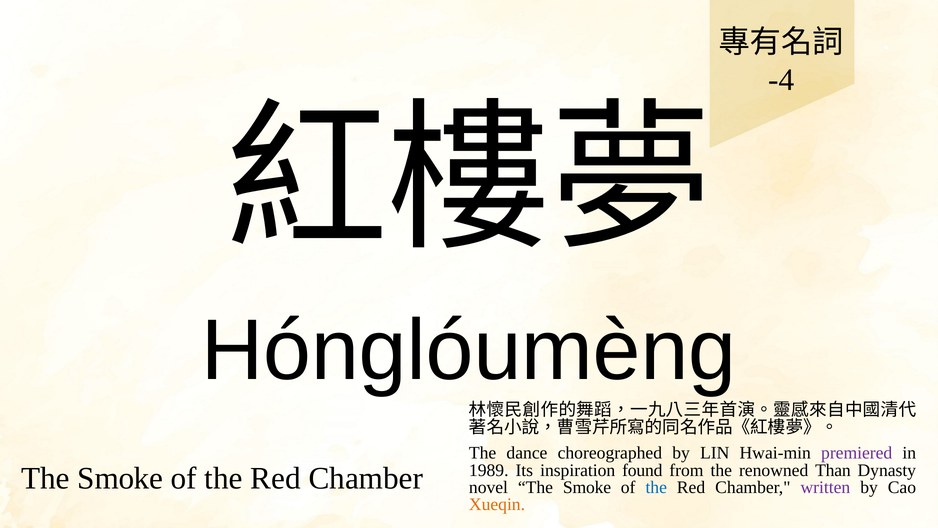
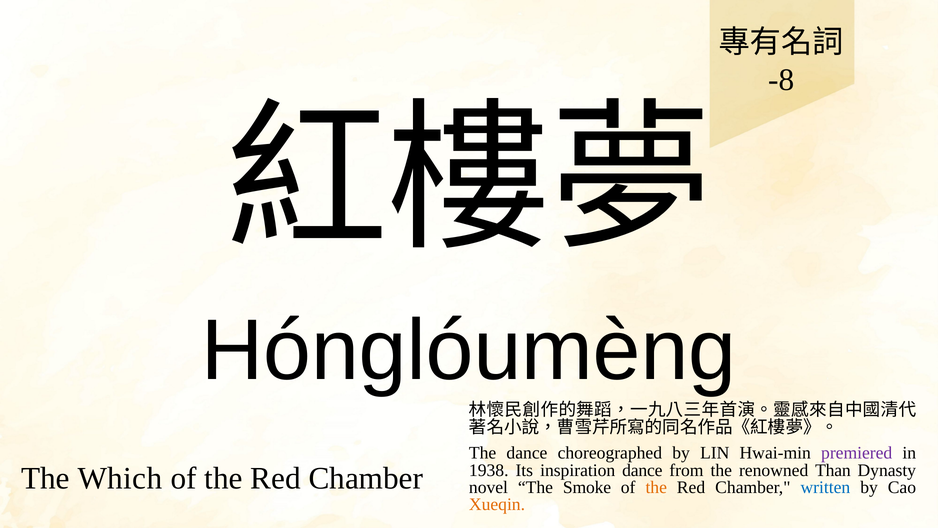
-4: -4 -> -8
1989: 1989 -> 1938
inspiration found: found -> dance
Smoke at (120, 478): Smoke -> Which
the at (656, 487) colour: blue -> orange
written colour: purple -> blue
